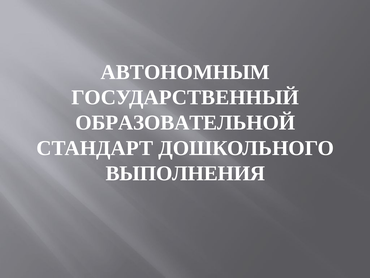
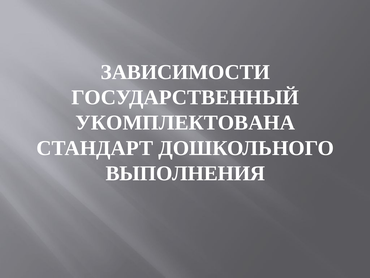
АВТОНОМНЫМ: АВТОНОМНЫМ -> ЗАВИСИМОСТИ
ОБРАЗОВАТЕЛЬНОЙ: ОБРАЗОВАТЕЛЬНОЙ -> УКОМПЛЕКТОВАНА
